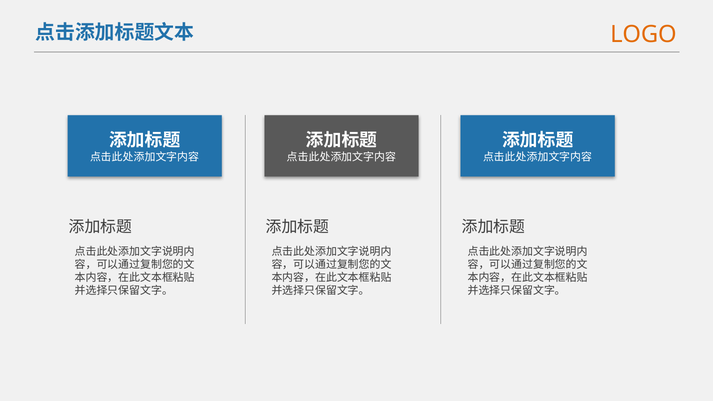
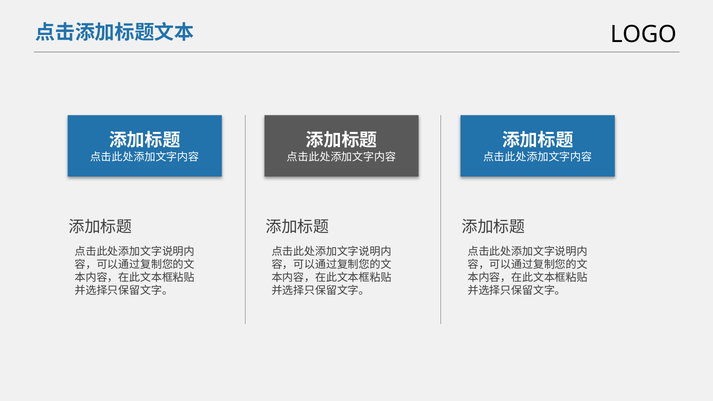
LOGO colour: orange -> black
